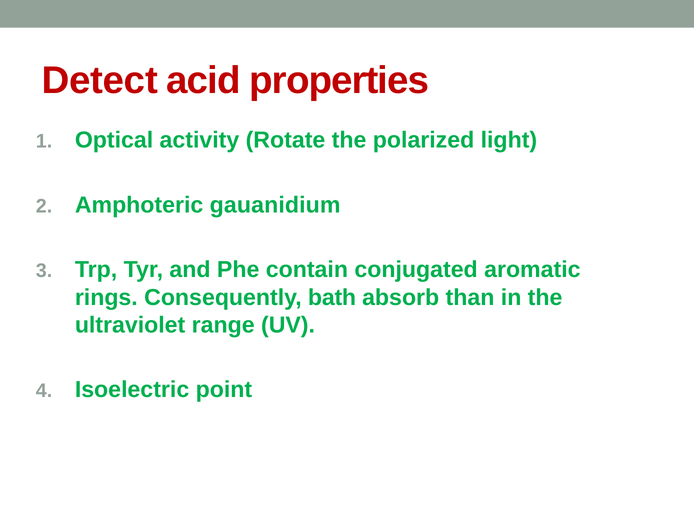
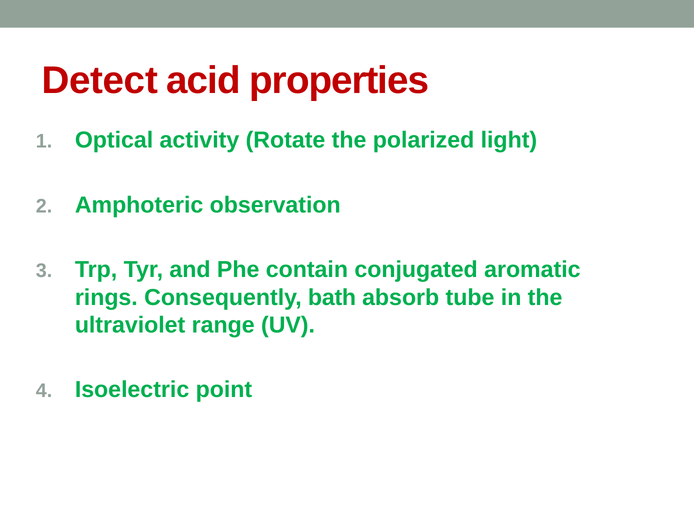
gauanidium: gauanidium -> observation
than: than -> tube
